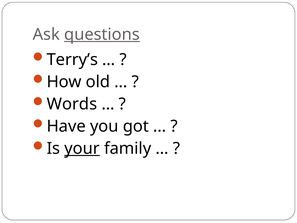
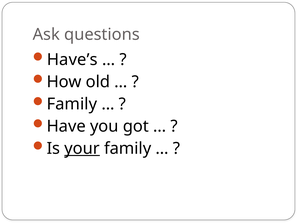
questions underline: present -> none
Terry’s: Terry’s -> Have’s
Words at (72, 104): Words -> Family
